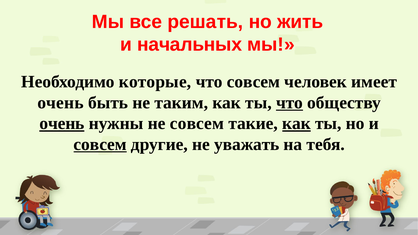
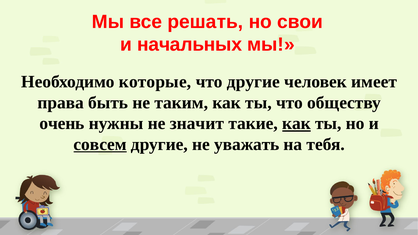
жить: жить -> свои
что совсем: совсем -> другие
очень at (61, 103): очень -> права
что at (290, 103) underline: present -> none
очень at (62, 124) underline: present -> none
не совсем: совсем -> значит
